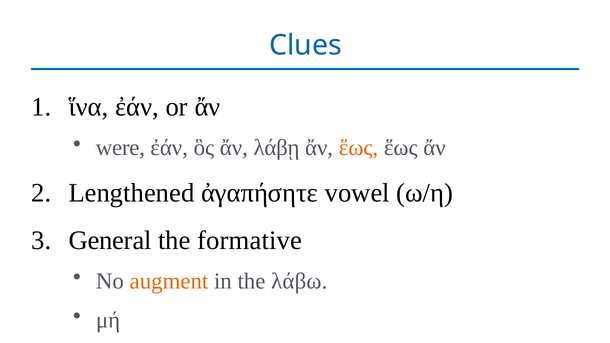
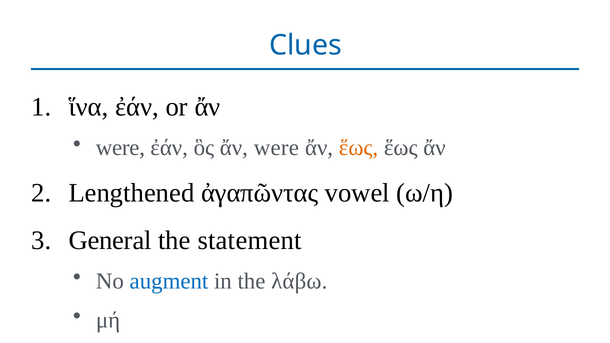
ἄν λάβῃ: λάβῃ -> were
ἀγαπήσητε: ἀγαπήσητε -> ἀγαπῶντας
formative: formative -> statement
augment colour: orange -> blue
